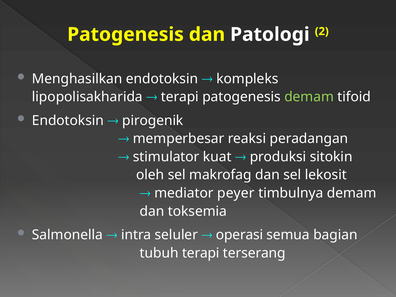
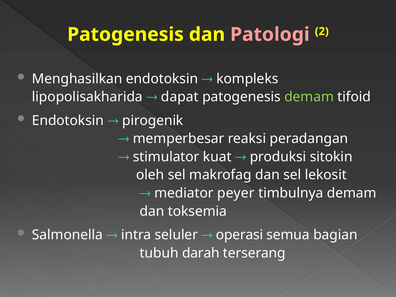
Patologi colour: white -> pink
terapi at (180, 97): terapi -> dapat
tubuh terapi: terapi -> darah
